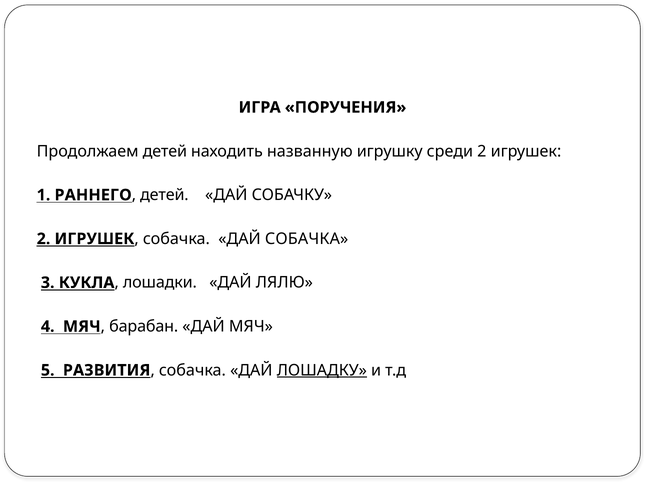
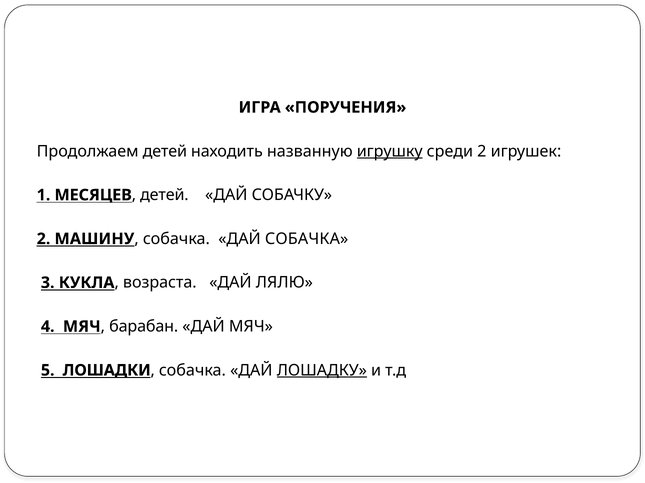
игрушку underline: none -> present
РАННЕГО: РАННЕГО -> МЕСЯЦЕВ
ИГРУШЕК at (94, 239): ИГРУШЕК -> МАШИНУ
лошадки: лошадки -> возраста
РАЗВИТИЯ: РАЗВИТИЯ -> ЛОШАДКИ
